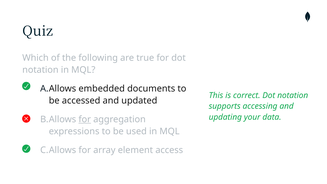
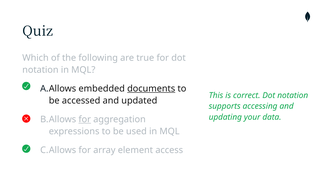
documents underline: none -> present
